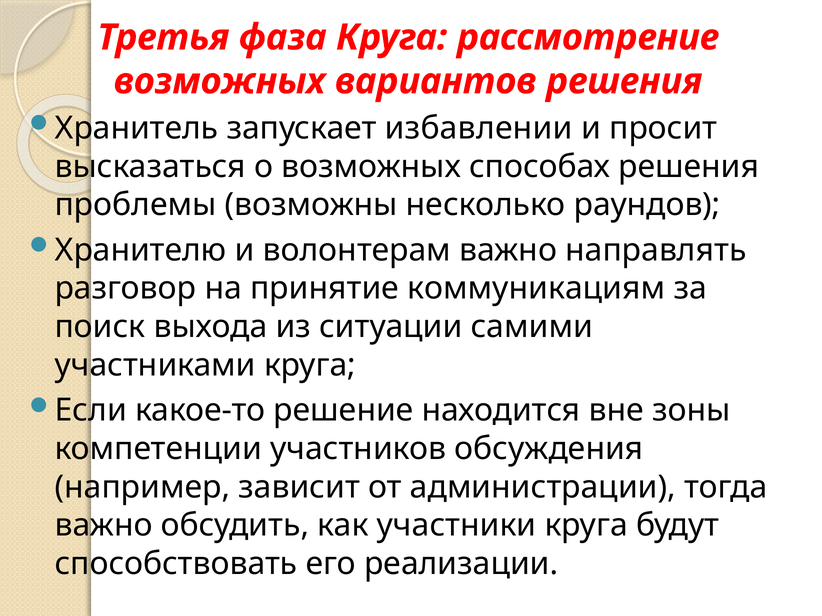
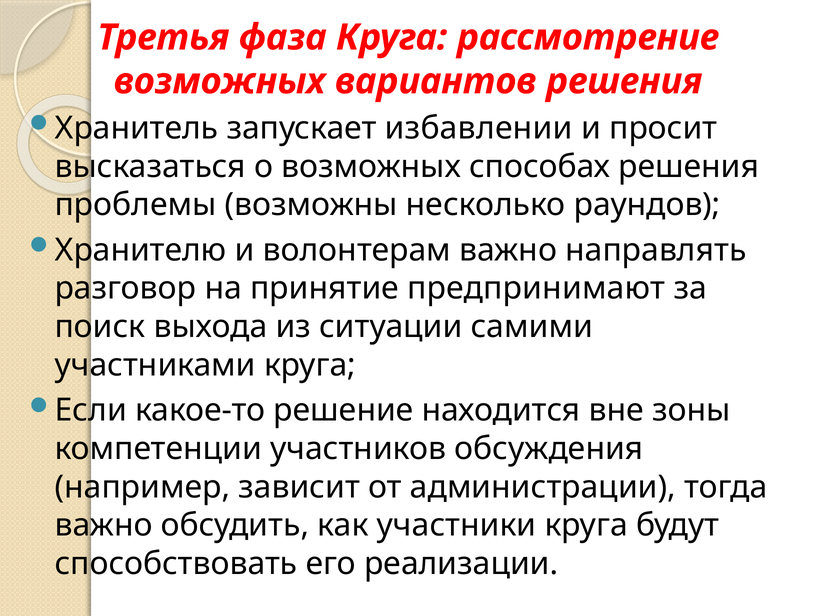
коммуникациям: коммуникациям -> предпринимают
